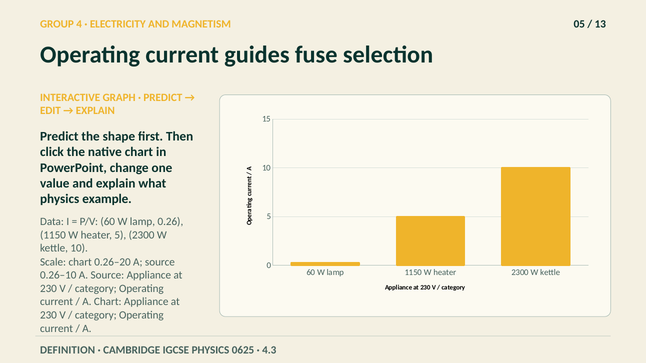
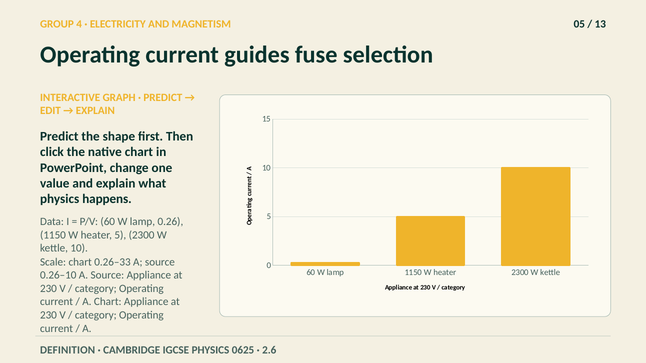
example: example -> happens
0.26–20: 0.26–20 -> 0.26–33
4.3: 4.3 -> 2.6
